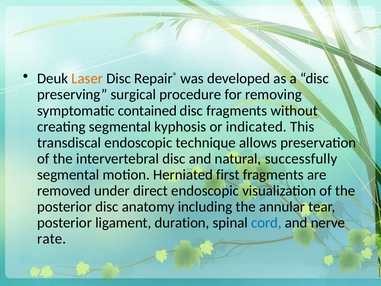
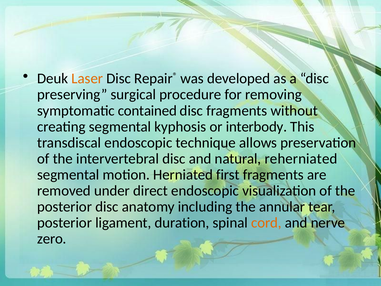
indicated: indicated -> interbody
successfully: successfully -> reherniated
cord colour: blue -> orange
rate: rate -> zero
